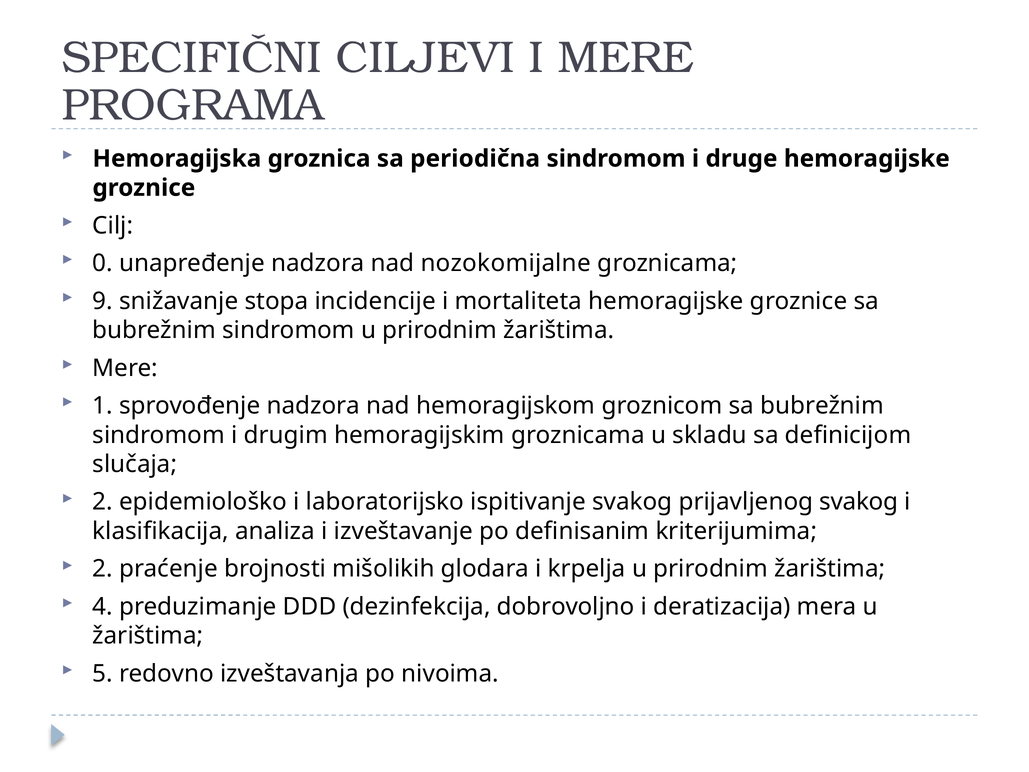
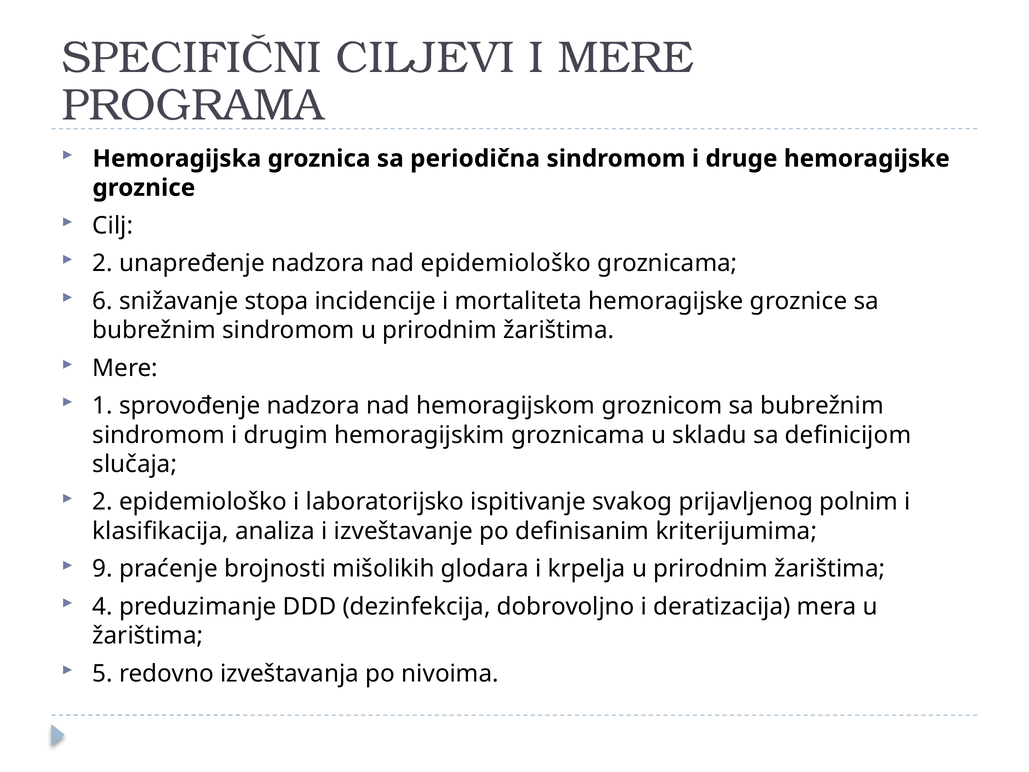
0 at (103, 263): 0 -> 2
nad nozokomijalne: nozokomijalne -> epidemiološko
9: 9 -> 6
prijavljenog svakog: svakog -> polnim
2 at (103, 569): 2 -> 9
